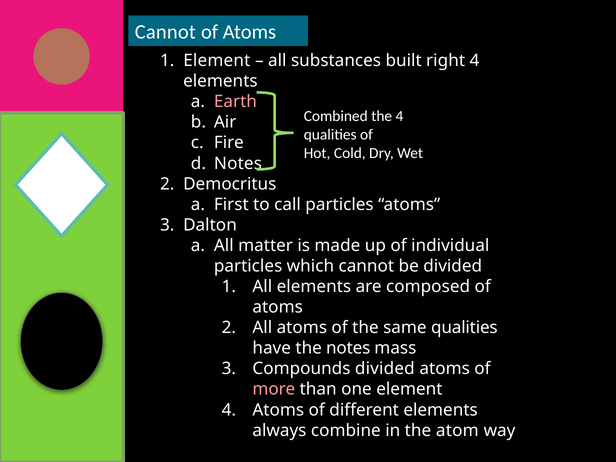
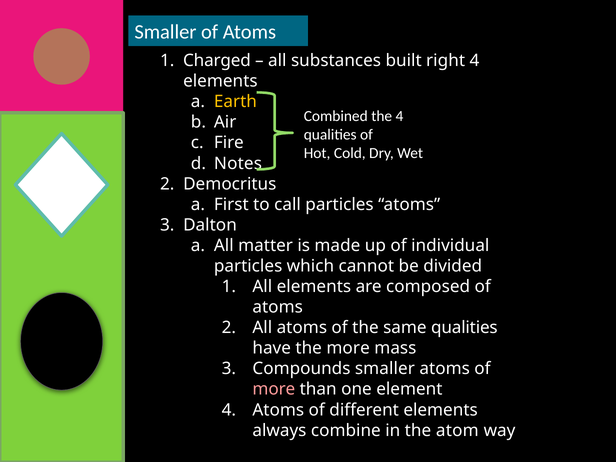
Cannot at (165, 32): Cannot -> Smaller
Element at (217, 61): Element -> Charged
Earth colour: pink -> yellow
the notes: notes -> more
Compounds divided: divided -> smaller
